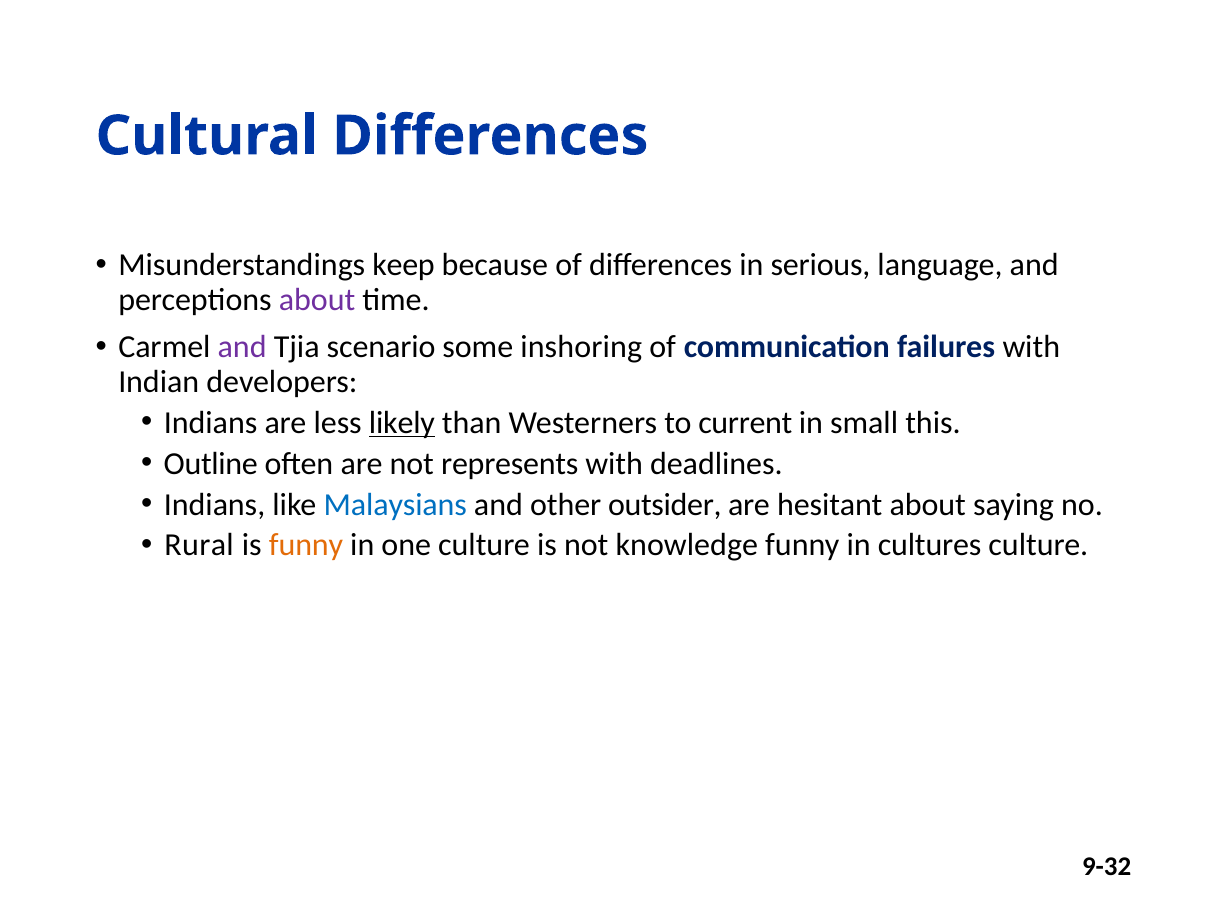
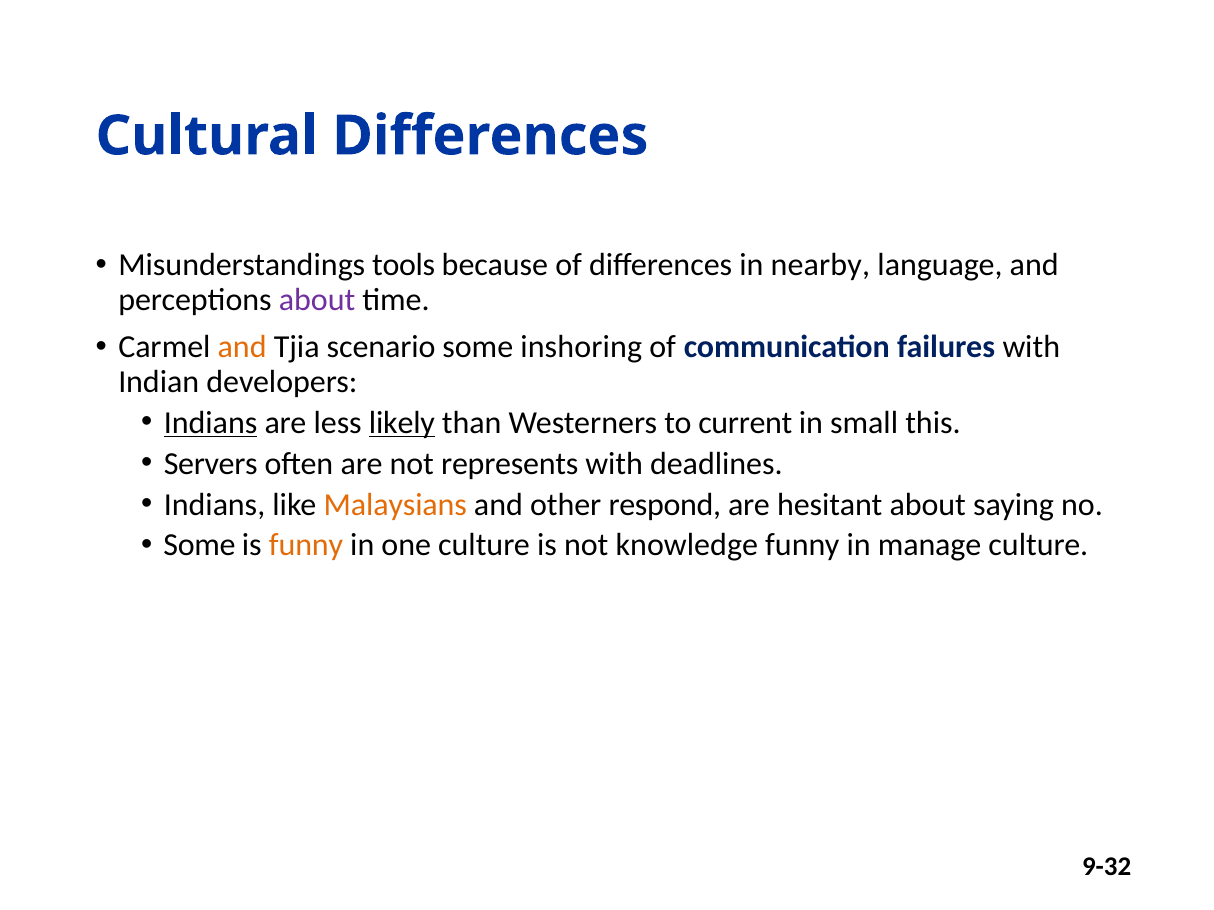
keep: keep -> tools
serious: serious -> nearby
and at (242, 347) colour: purple -> orange
Indians at (211, 423) underline: none -> present
Outline: Outline -> Servers
Malaysians colour: blue -> orange
outsider: outsider -> respond
Rural at (199, 546): Rural -> Some
cultures: cultures -> manage
